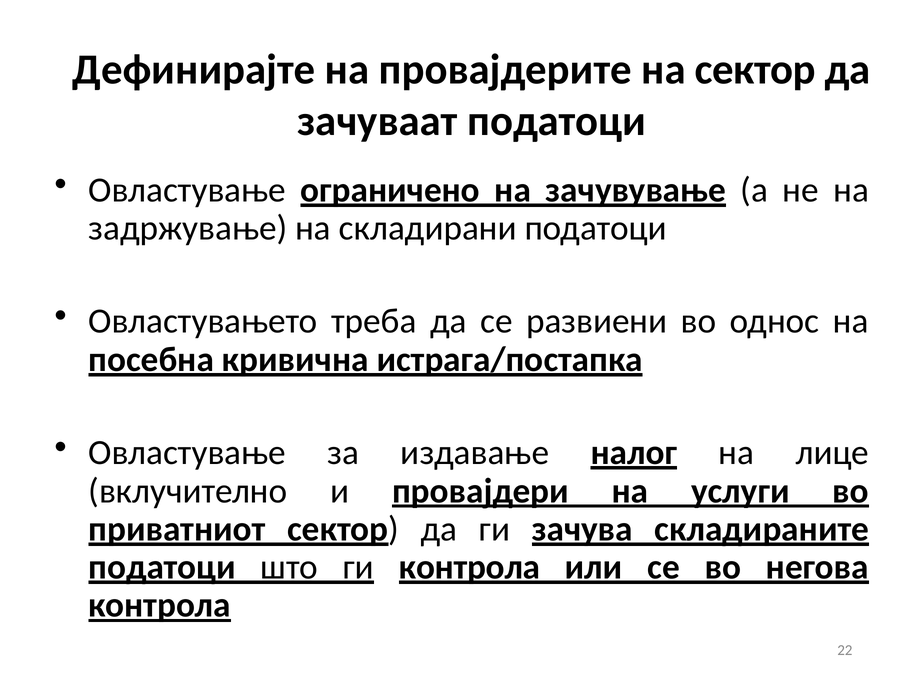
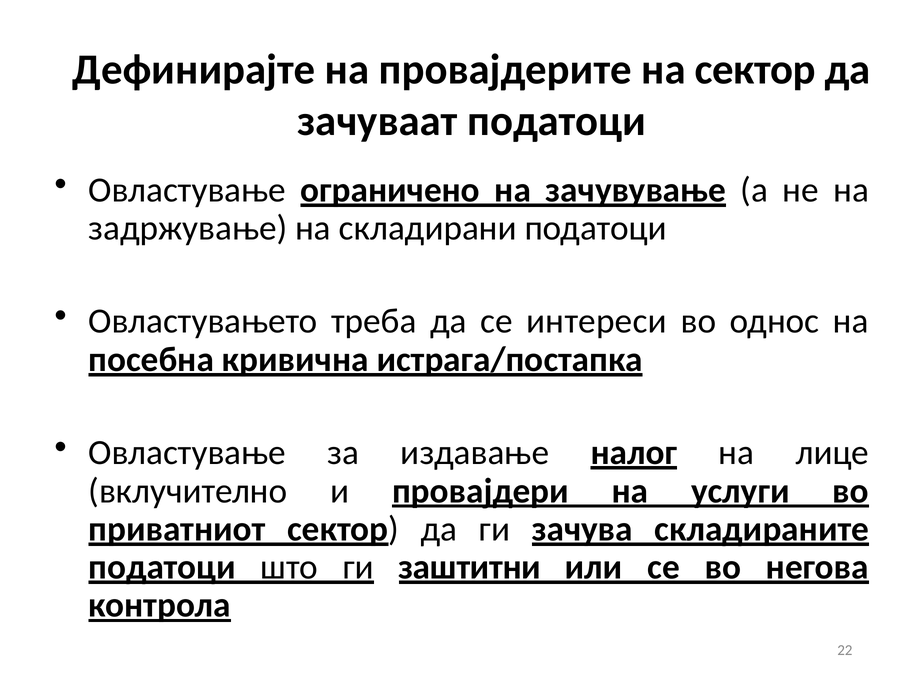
развиени: развиени -> интереси
ги контрола: контрола -> заштитни
